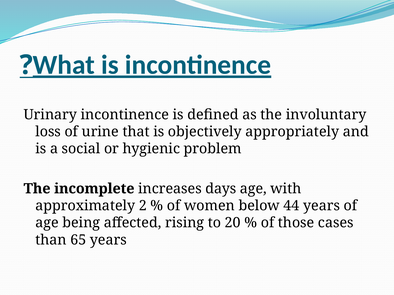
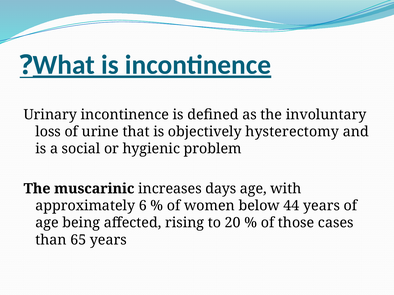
appropriately: appropriately -> hysterectomy
incomplete: incomplete -> muscarinic
2: 2 -> 6
